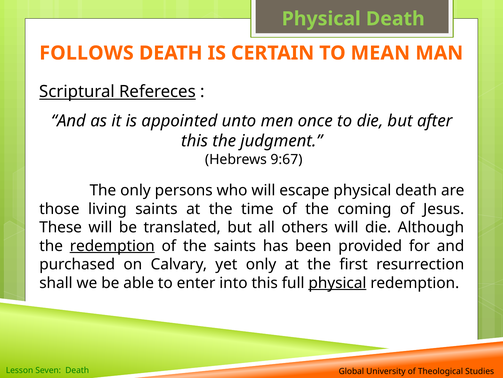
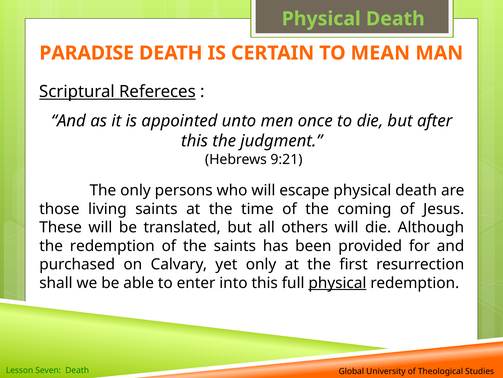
FOLLOWS: FOLLOWS -> PARADISE
9:67: 9:67 -> 9:21
redemption at (112, 246) underline: present -> none
